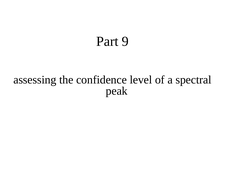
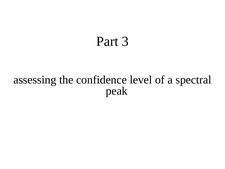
9: 9 -> 3
